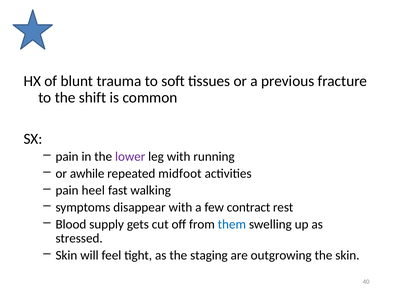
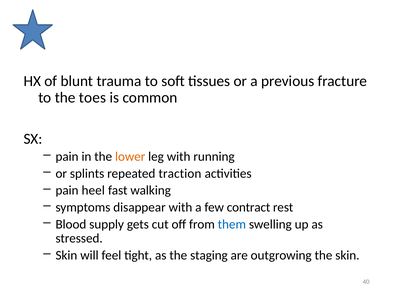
shift: shift -> toes
lower colour: purple -> orange
awhile: awhile -> splints
midfoot: midfoot -> traction
